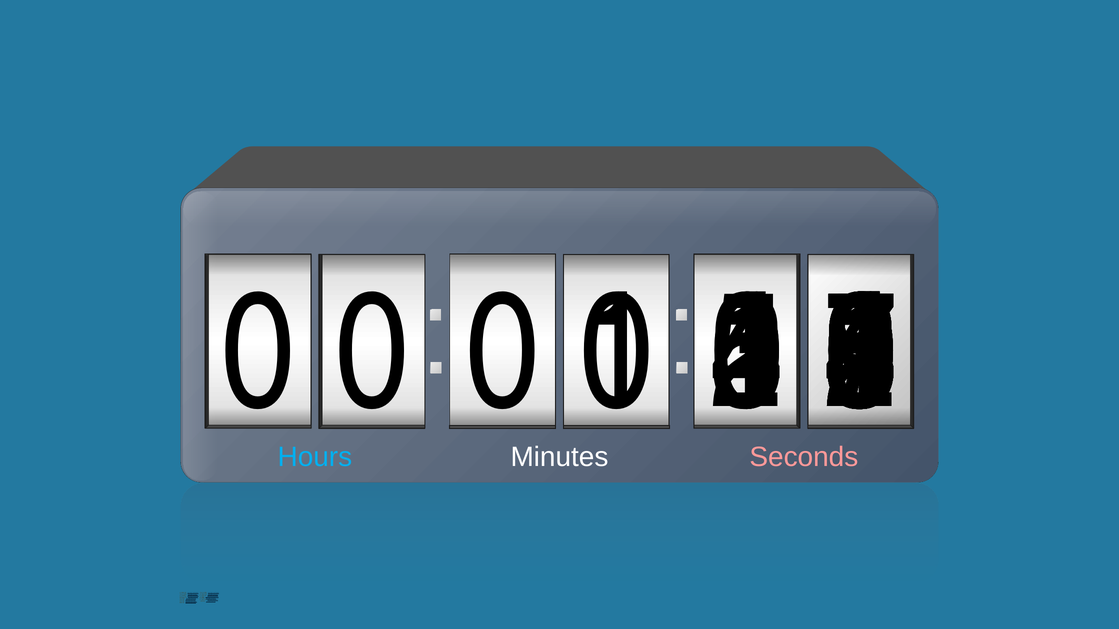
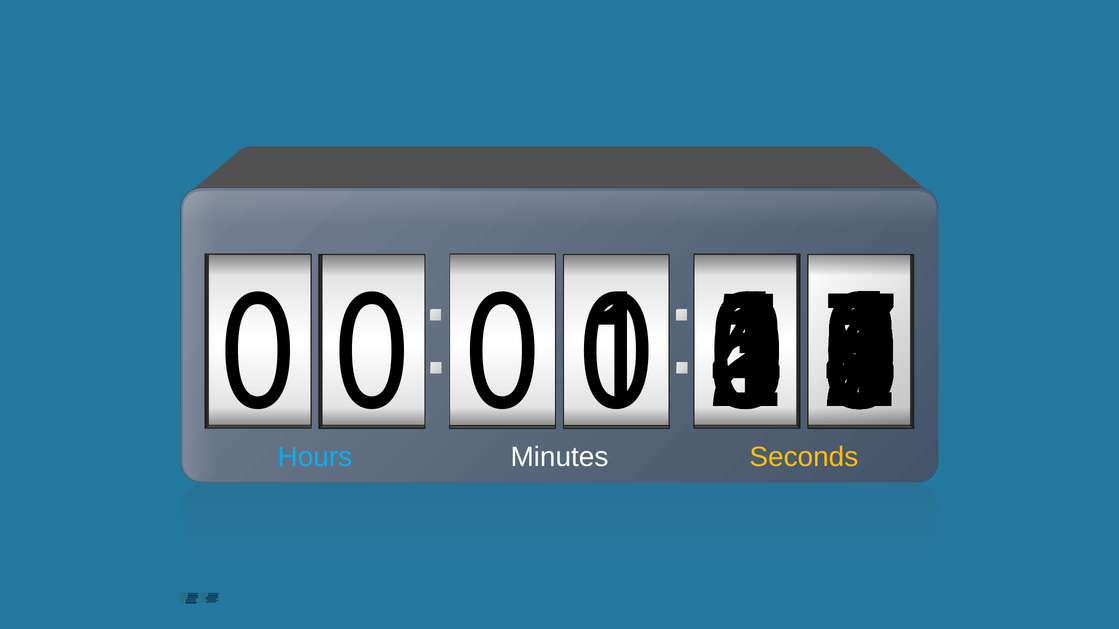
Seconds colour: pink -> yellow
